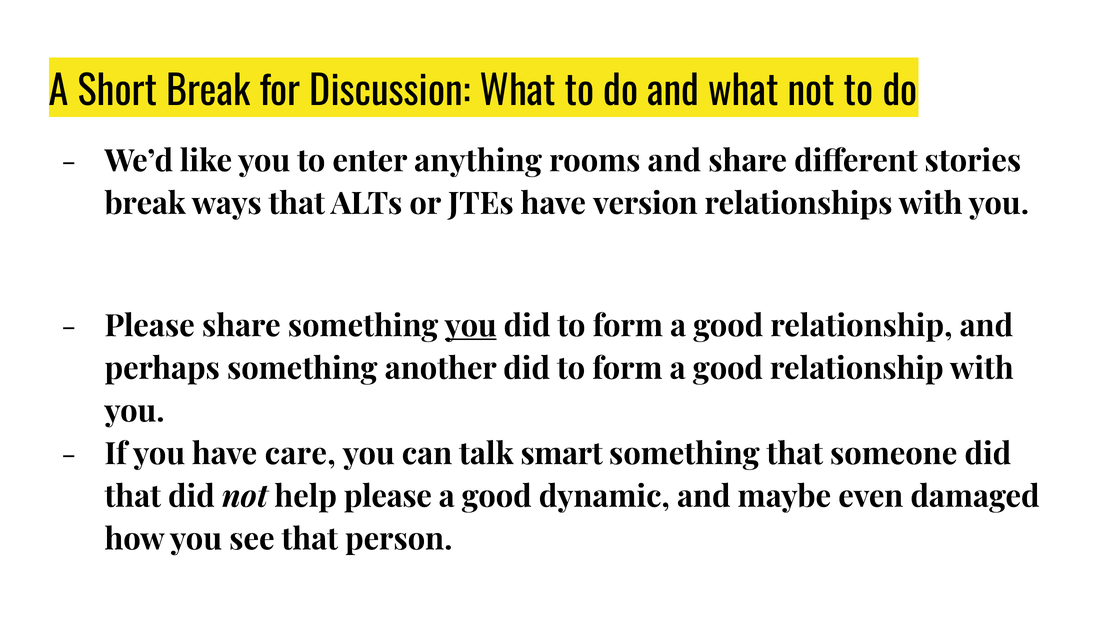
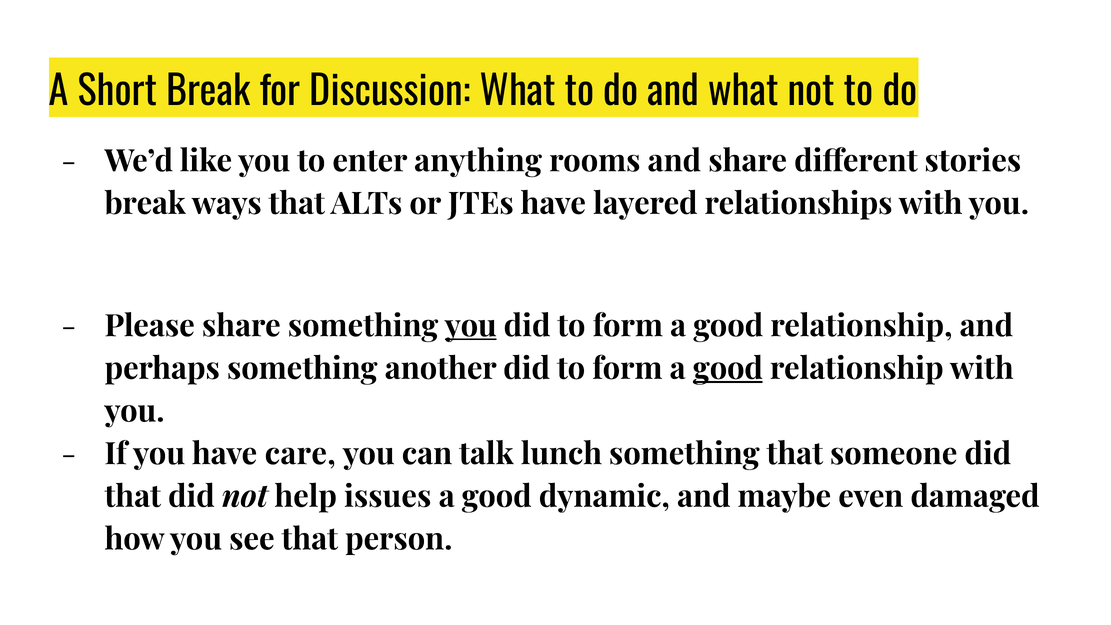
version: version -> layered
good at (728, 369) underline: none -> present
smart: smart -> lunch
help please: please -> issues
